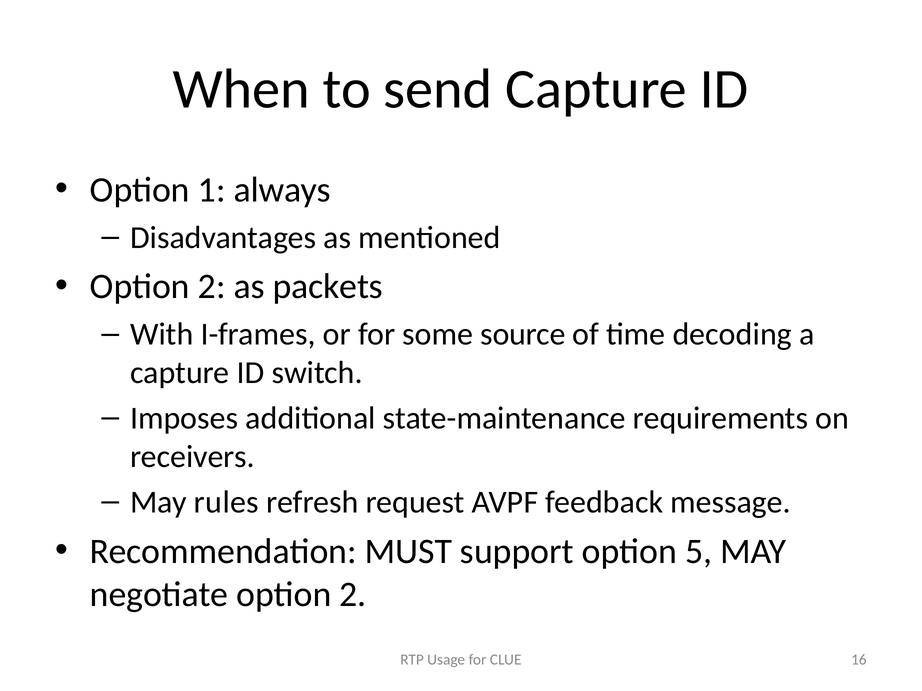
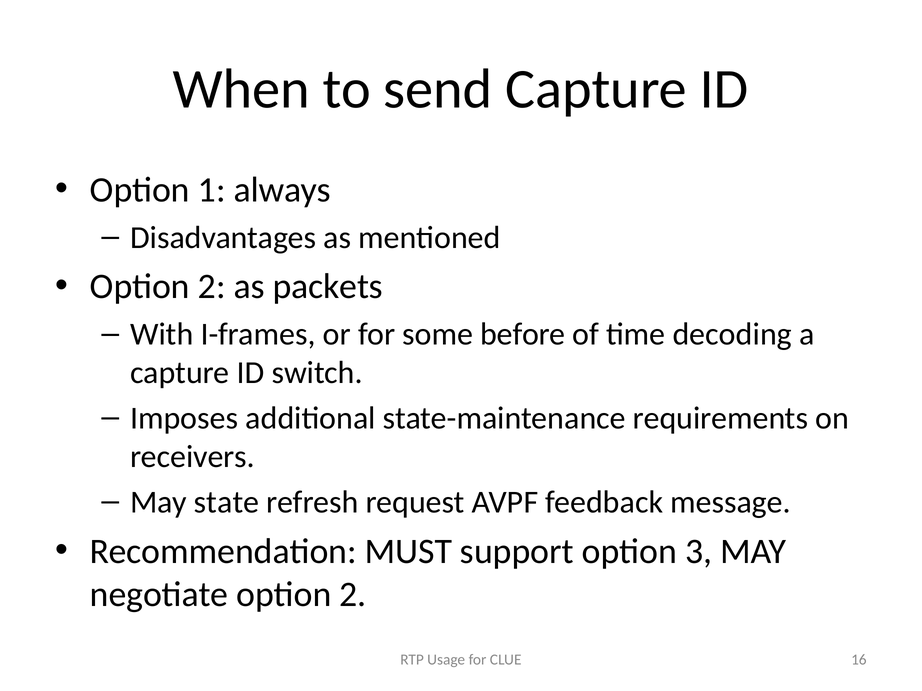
source: source -> before
rules: rules -> state
5: 5 -> 3
